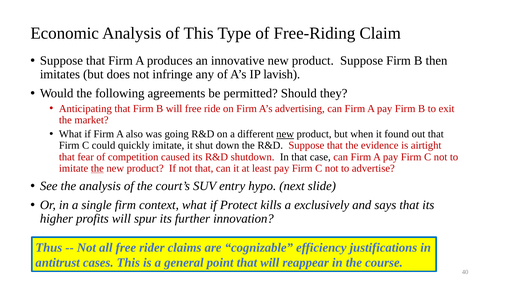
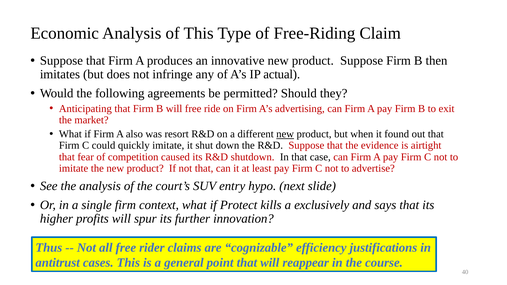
lavish: lavish -> actual
going: going -> resort
the at (97, 168) underline: present -> none
